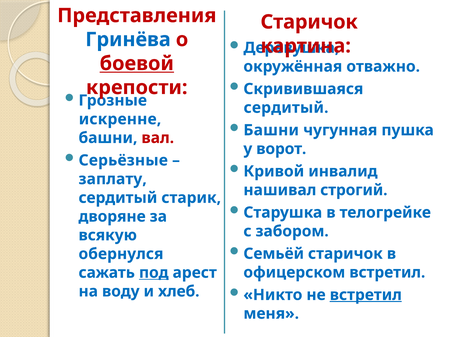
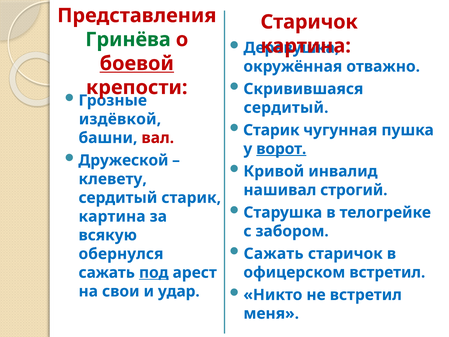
Гринёва colour: blue -> green
искренне: искренне -> издёвкой
Башни at (271, 130): Башни -> Старик
ворот underline: none -> present
Серьёзные: Серьёзные -> Дружеской
заплату: заплату -> клевету
дворяне at (112, 216): дворяне -> картина
Семьёй at (274, 253): Семьёй -> Сажать
встретил at (366, 295) underline: present -> none
воду: воду -> свои
хлеб: хлеб -> удар
